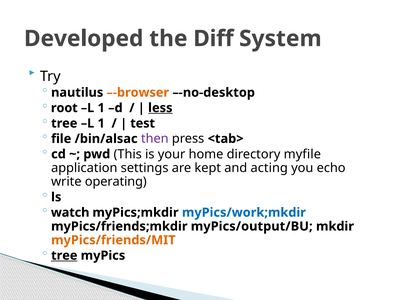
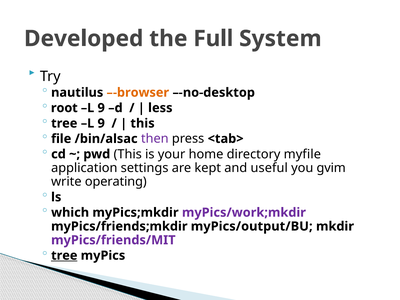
Diff: Diff -> Full
1 at (101, 108): 1 -> 9
less underline: present -> none
tree L 1: 1 -> 9
test at (143, 123): test -> this
acting: acting -> useful
echo: echo -> gvim
watch: watch -> which
myPics/work;mkdir colour: blue -> purple
myPics/friends/MIT colour: orange -> purple
